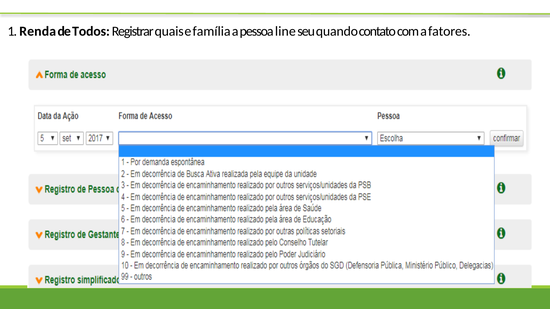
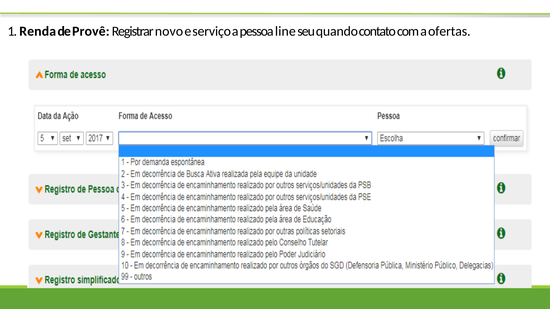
Todos: Todos -> Provê
quais: quais -> novo
família: família -> serviço
fatores: fatores -> ofertas
